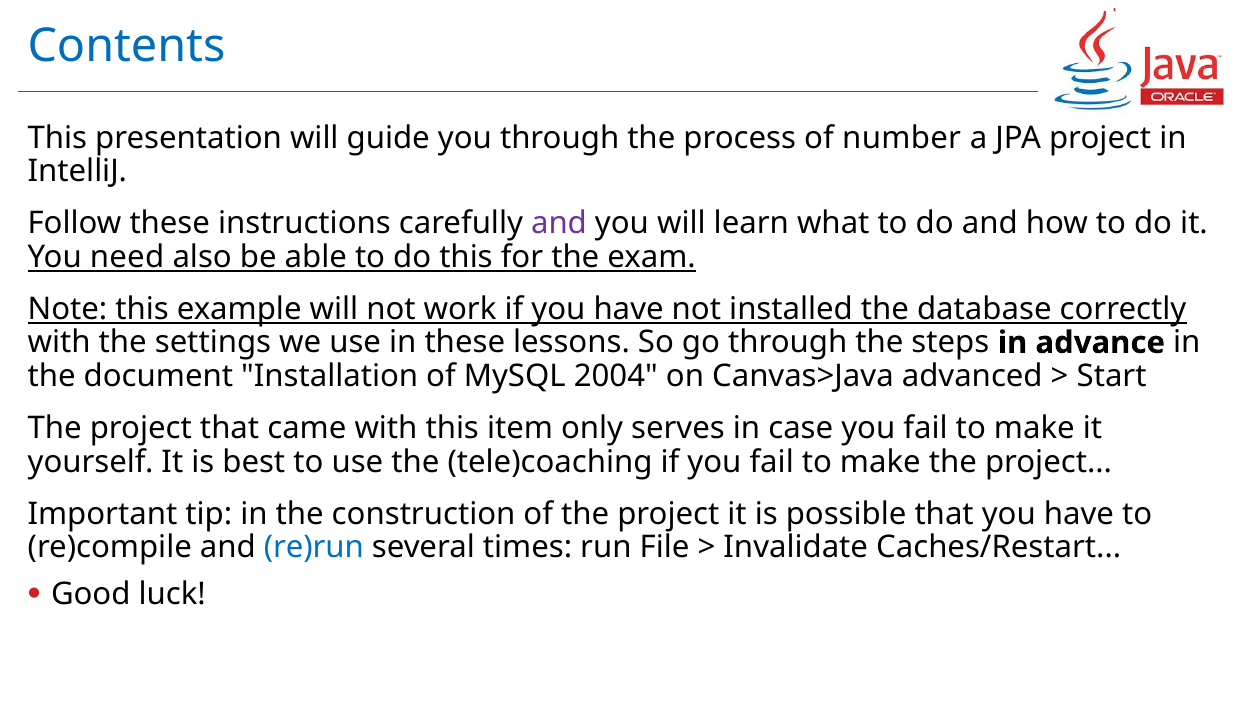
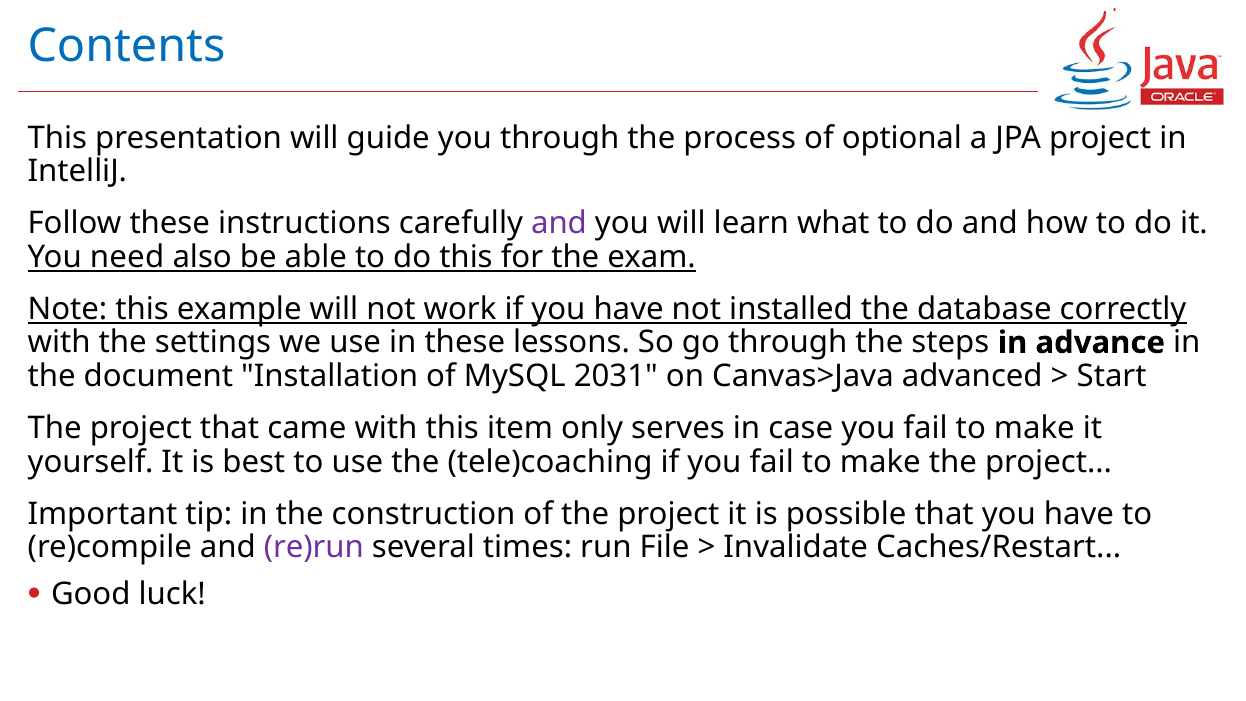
number: number -> optional
2004: 2004 -> 2031
re)run colour: blue -> purple
